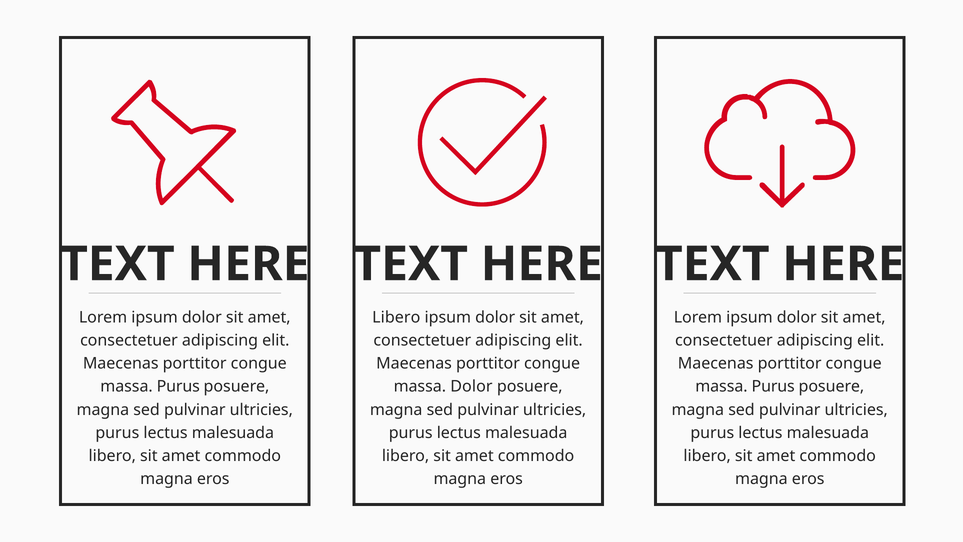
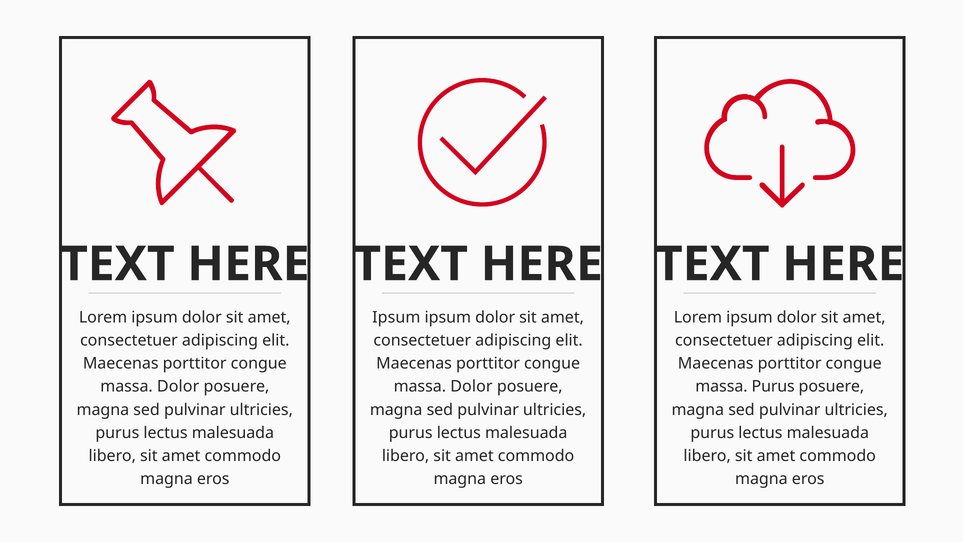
Libero at (396, 317): Libero -> Ipsum
Purus at (178, 386): Purus -> Dolor
